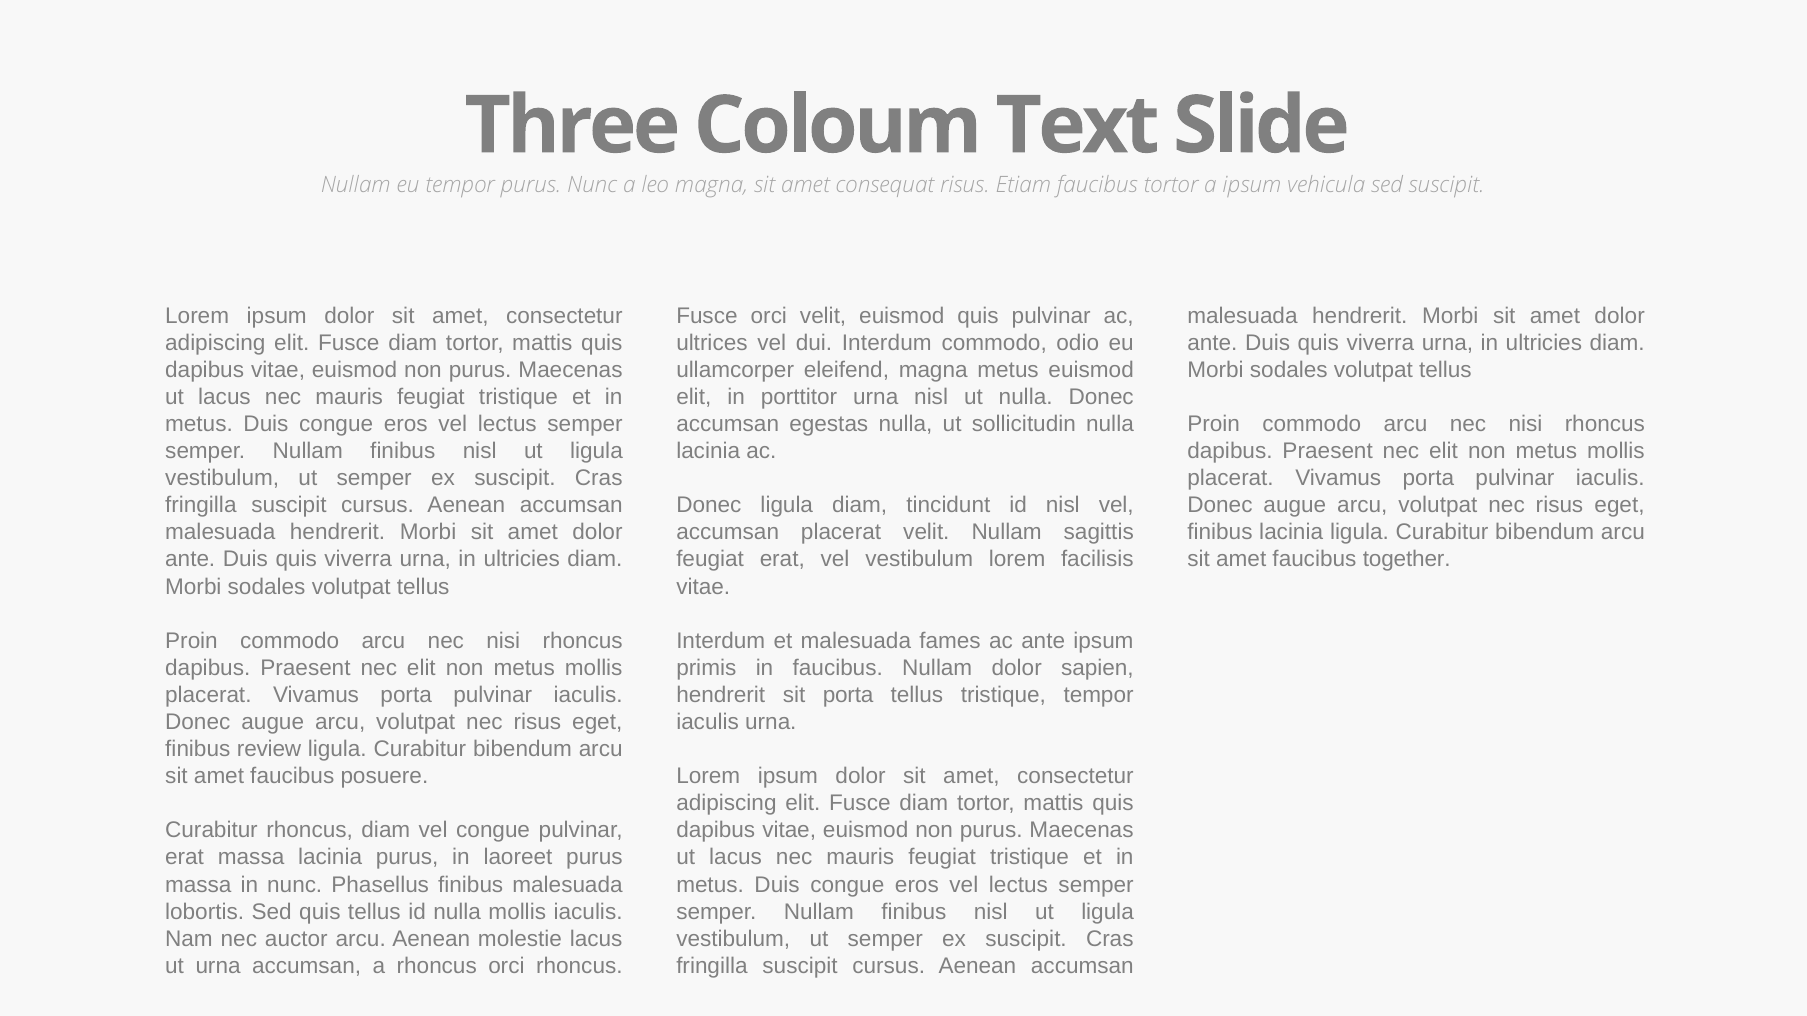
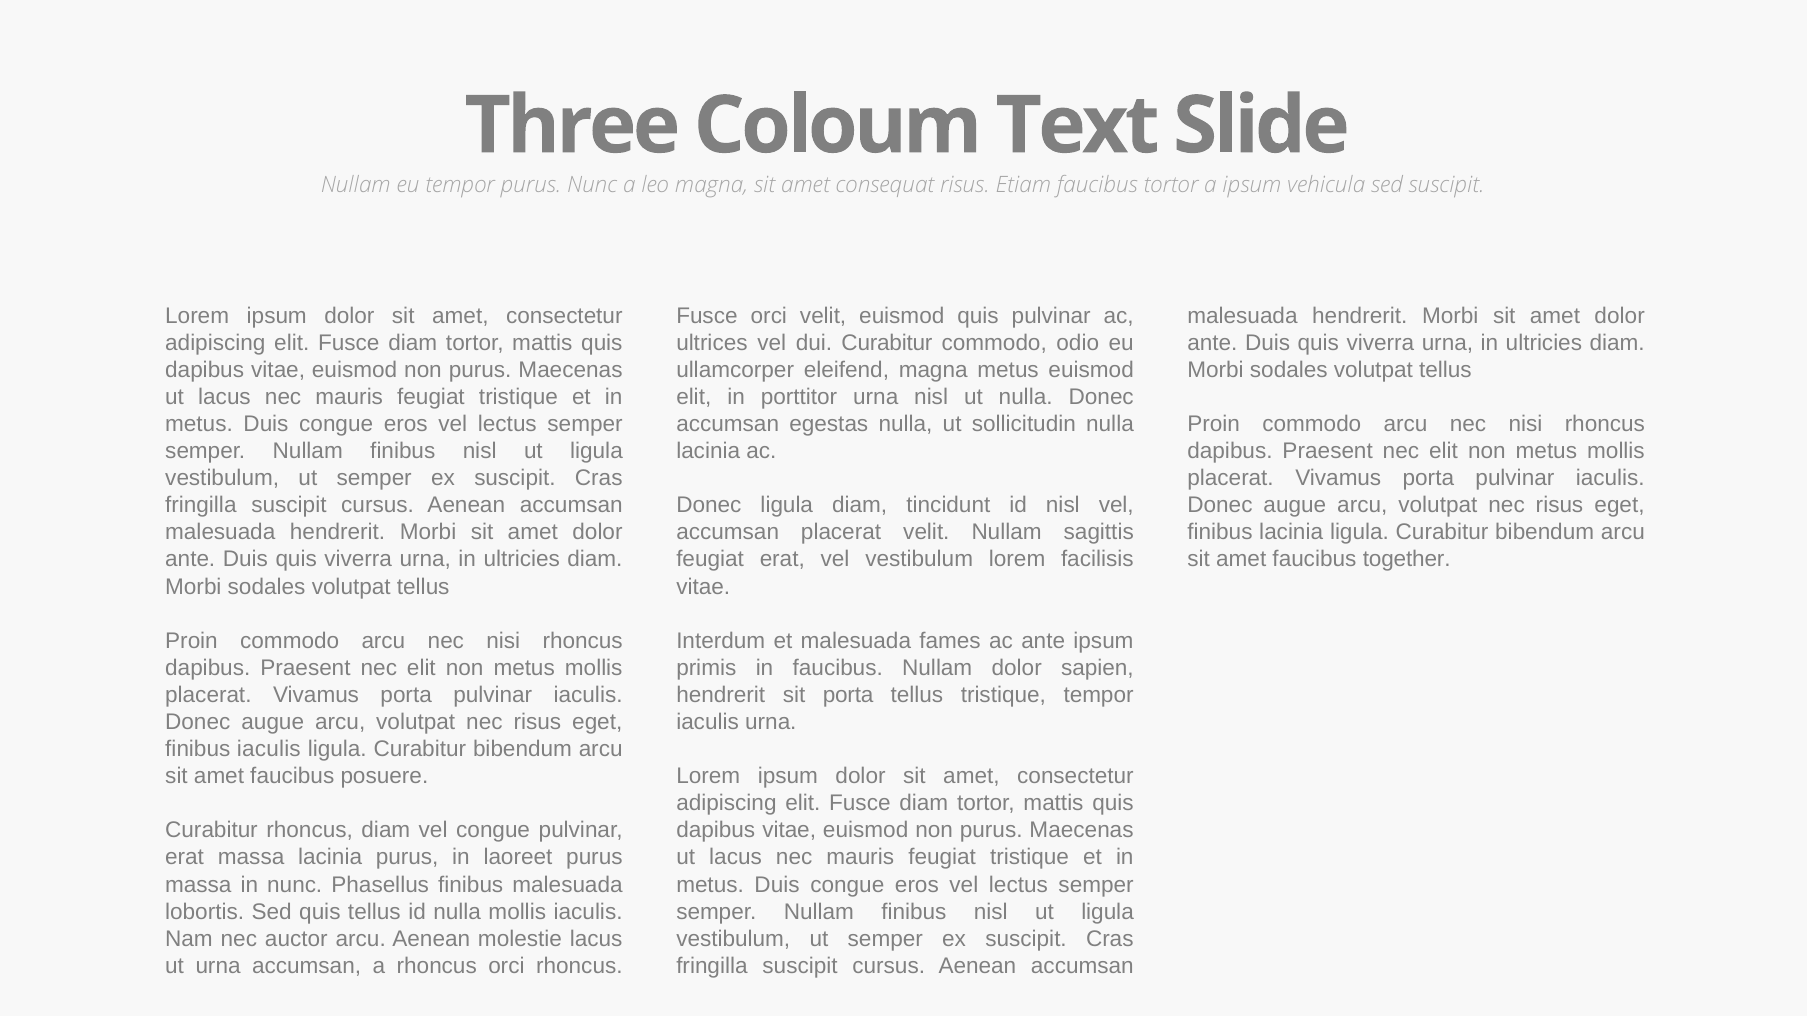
dui Interdum: Interdum -> Curabitur
finibus review: review -> iaculis
